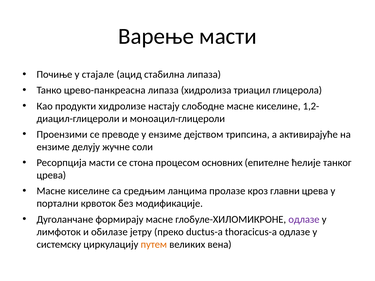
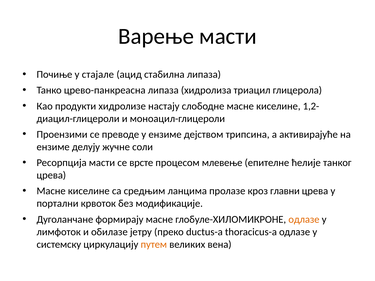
стона: стона -> врсте
основних: основних -> млевење
одлазе at (304, 220) colour: purple -> orange
